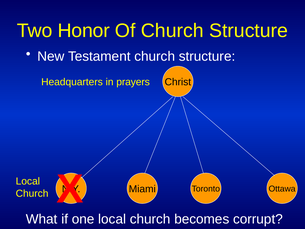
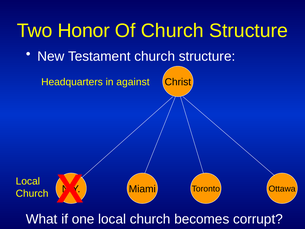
prayers: prayers -> against
